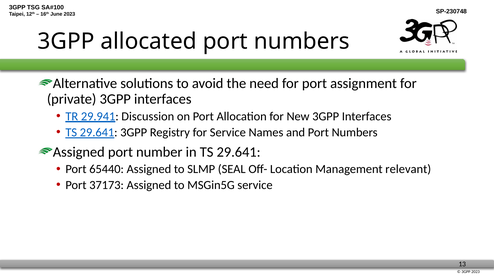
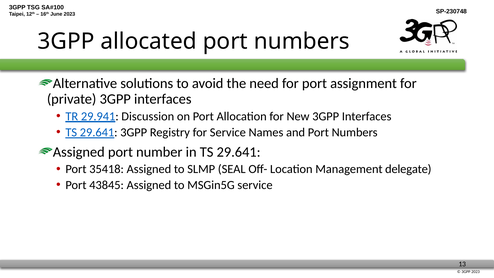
65440: 65440 -> 35418
relevant: relevant -> delegate
37173: 37173 -> 43845
